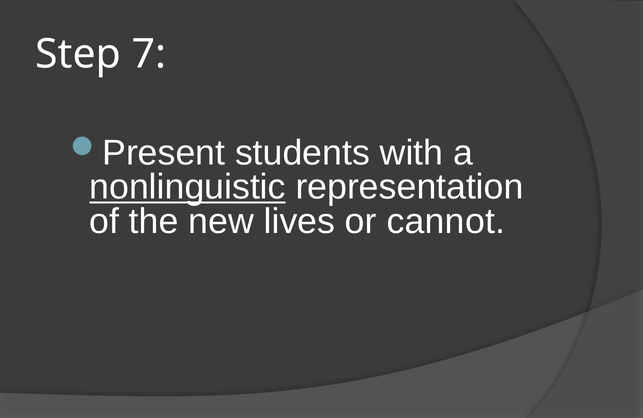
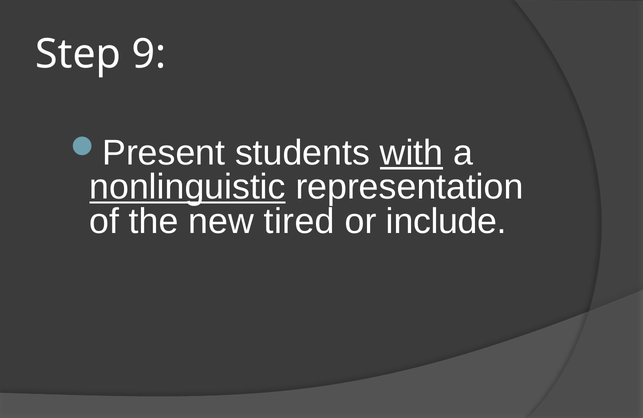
7: 7 -> 9
with underline: none -> present
lives: lives -> tired
cannot: cannot -> include
